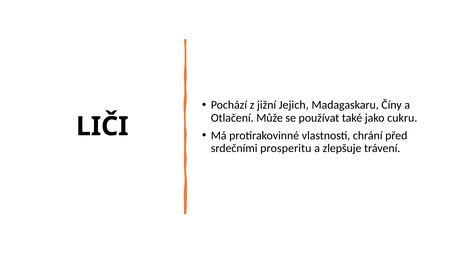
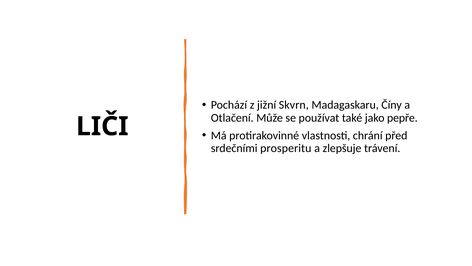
Jejich: Jejich -> Skvrn
cukru: cukru -> pepře
